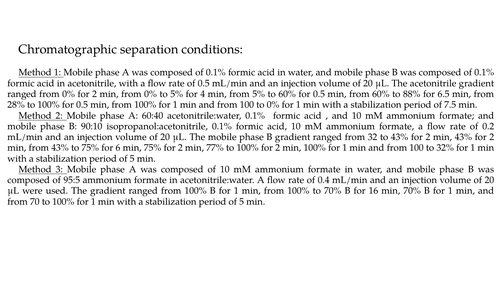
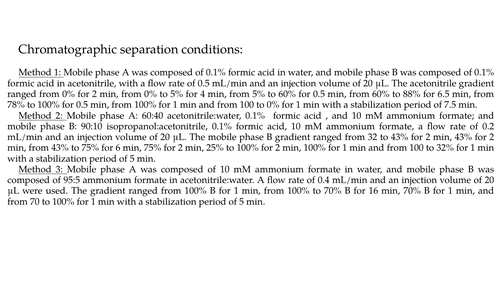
28%: 28% -> 78%
77%: 77% -> 25%
